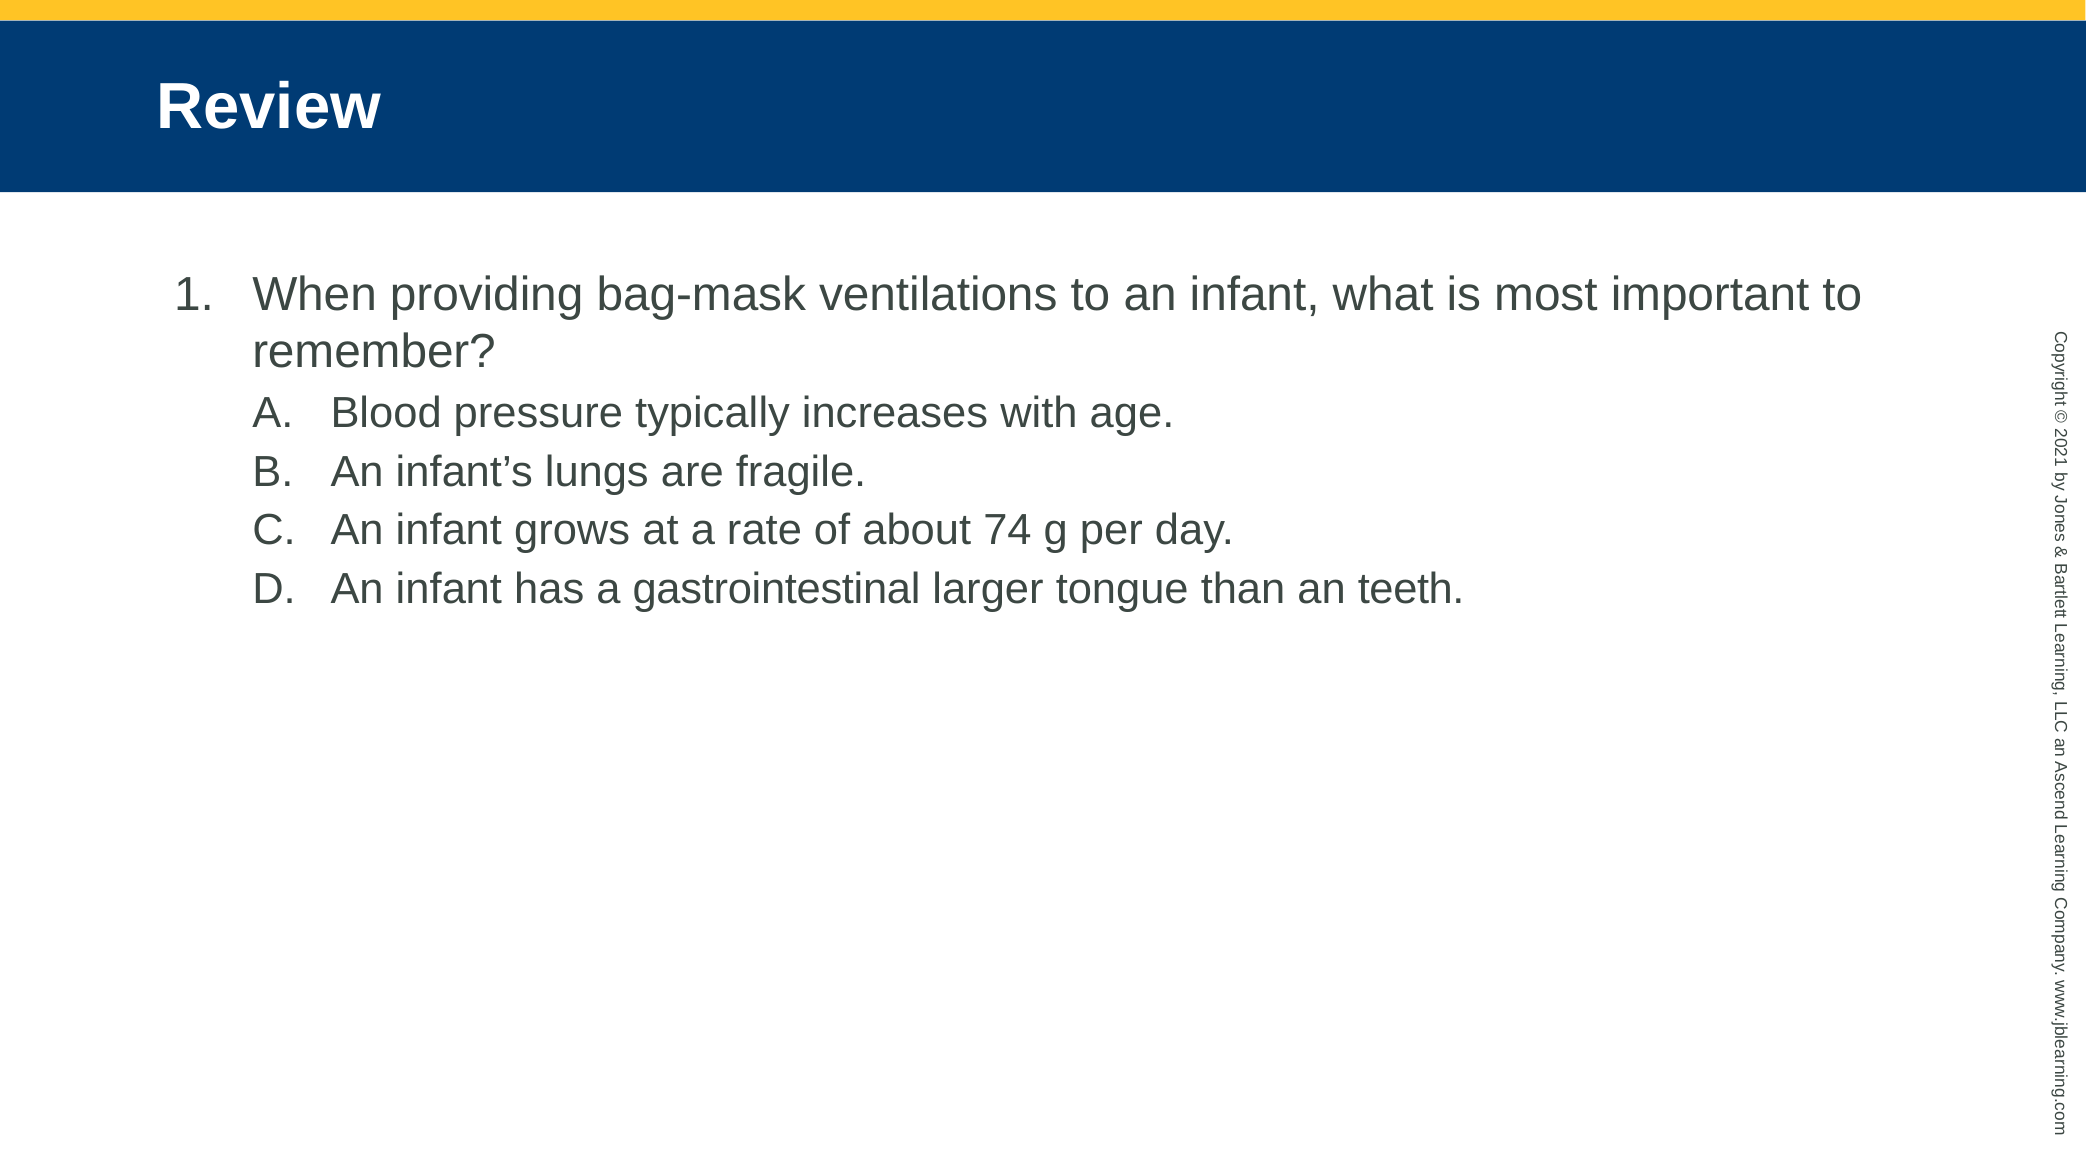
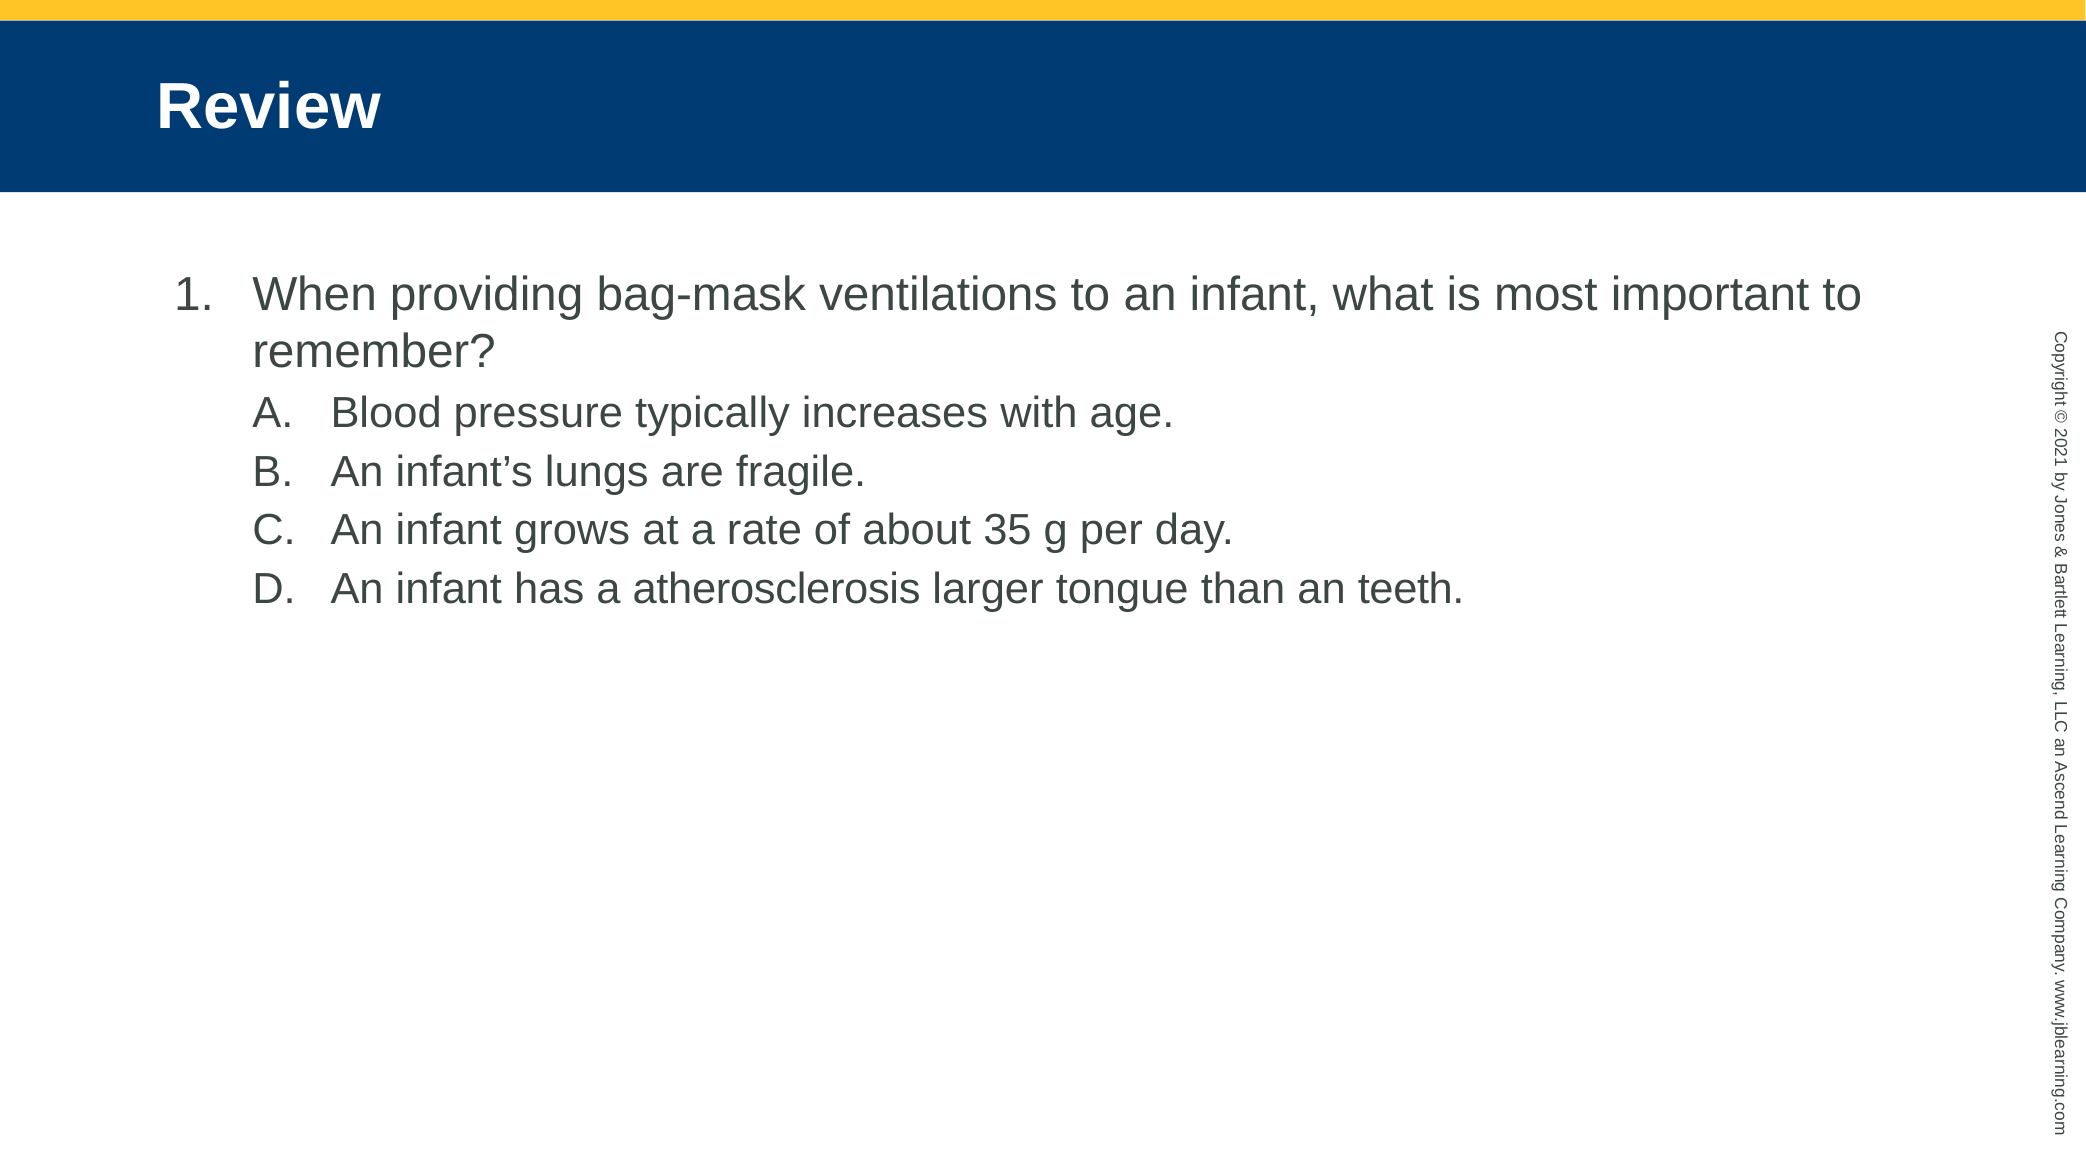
74: 74 -> 35
gastrointestinal: gastrointestinal -> atherosclerosis
